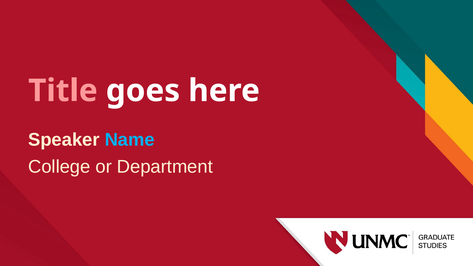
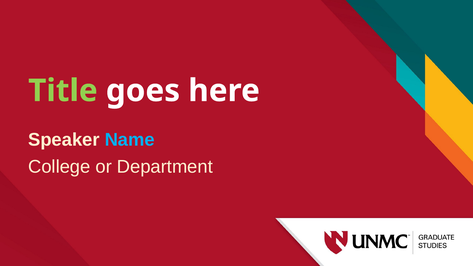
Title colour: pink -> light green
